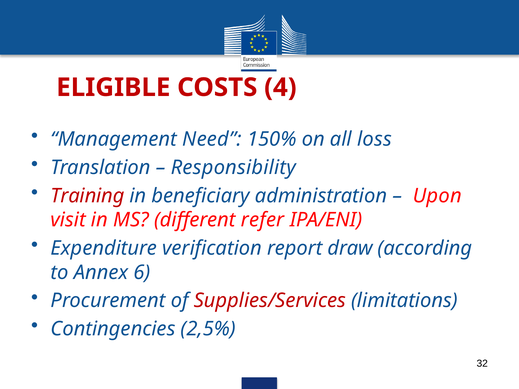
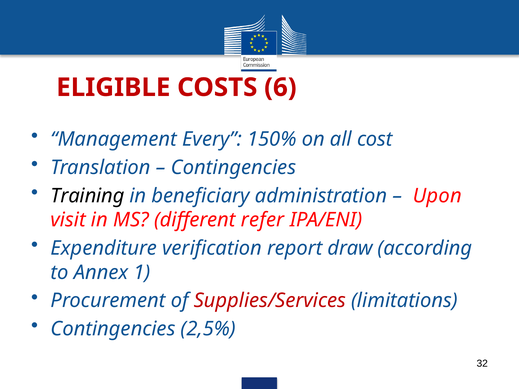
4: 4 -> 6
Need: Need -> Every
loss: loss -> cost
Responsibility at (233, 168): Responsibility -> Contingencies
Training colour: red -> black
6: 6 -> 1
